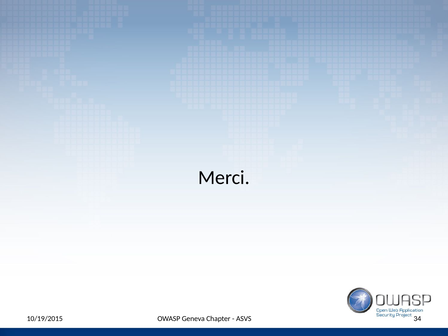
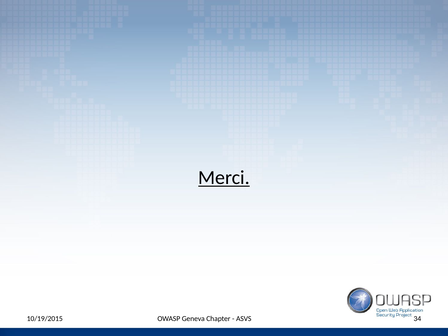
Merci underline: none -> present
